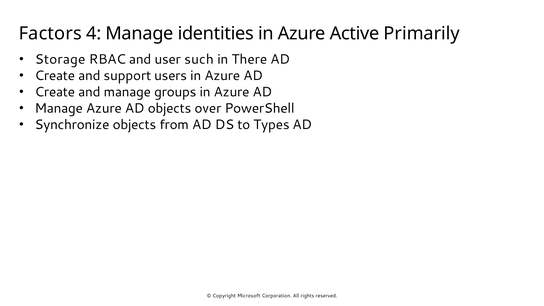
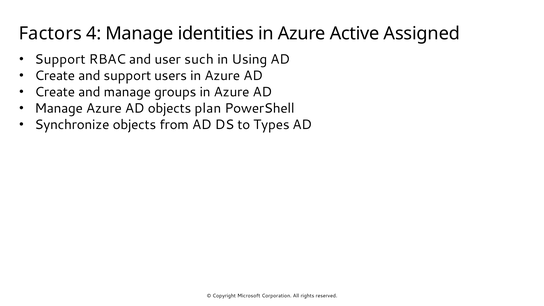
Primarily: Primarily -> Assigned
Storage at (60, 59): Storage -> Support
There: There -> Using
over: over -> plan
